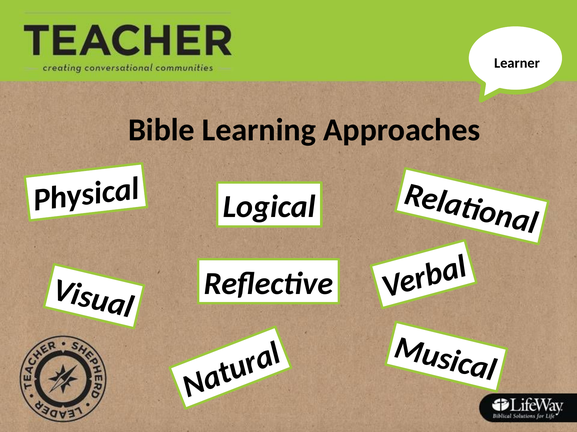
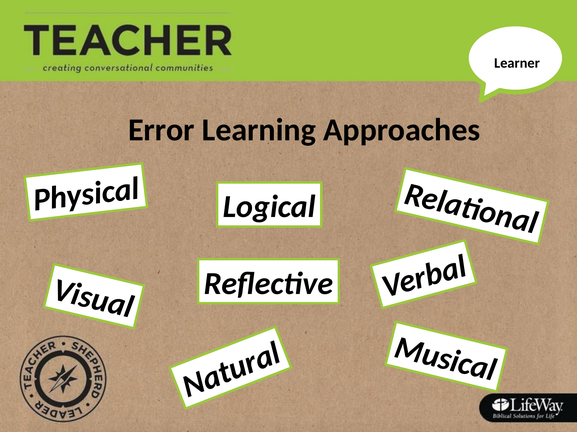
Bible: Bible -> Error
